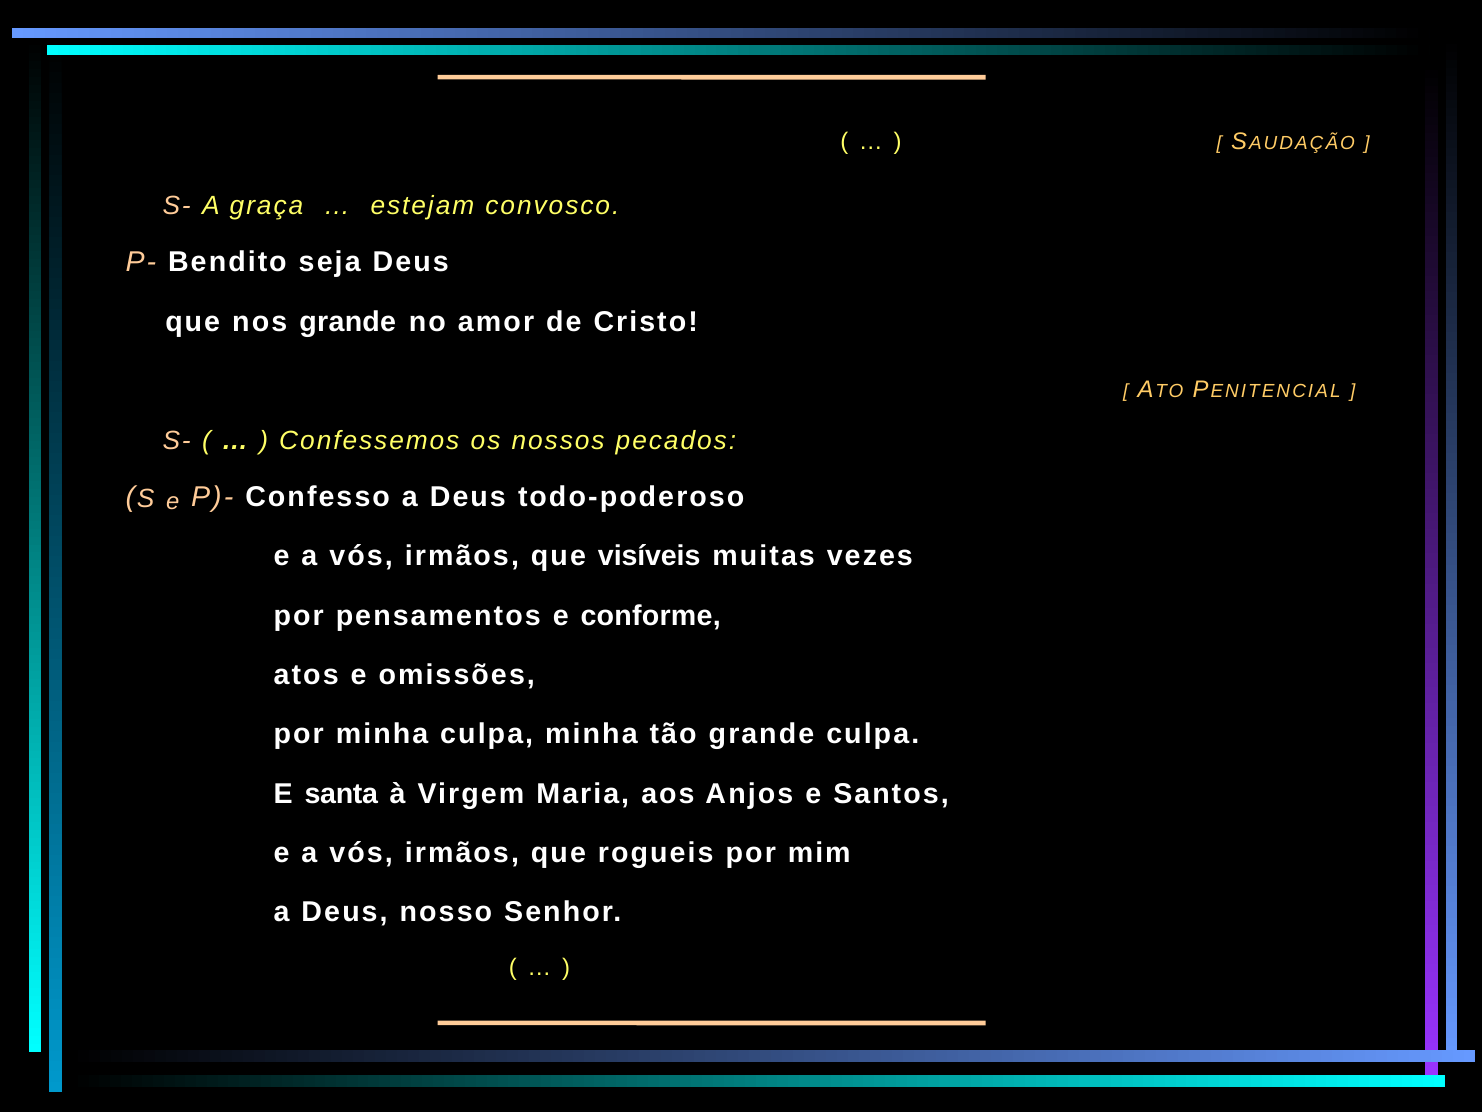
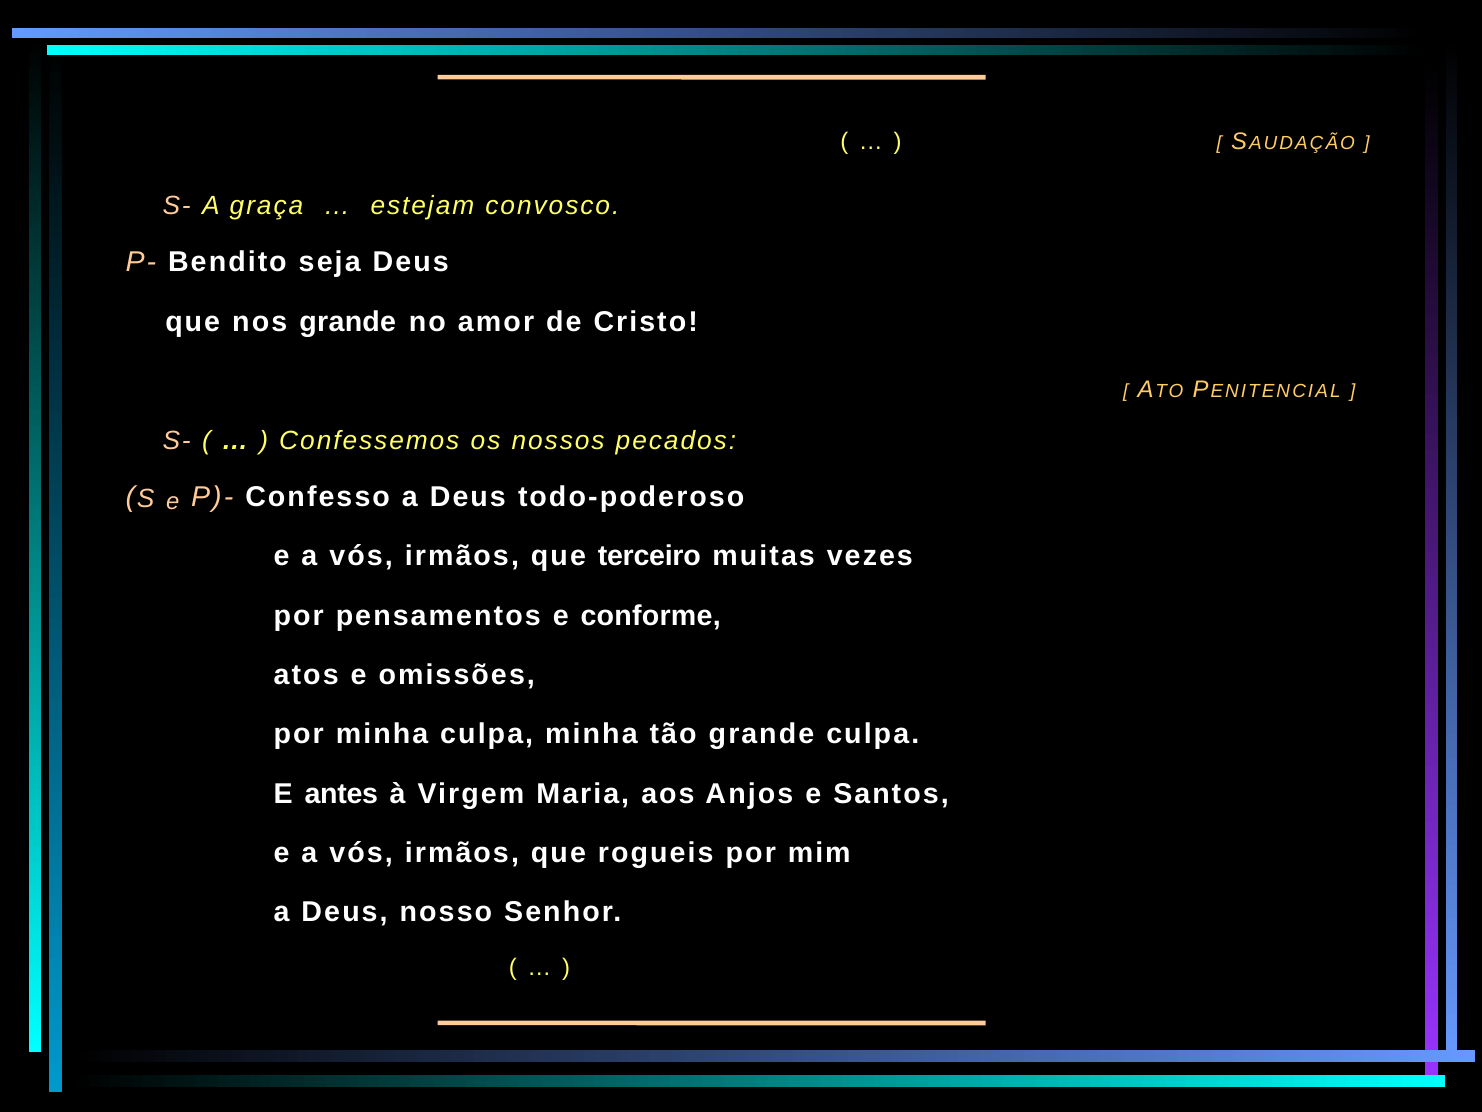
visíveis: visíveis -> terceiro
santa: santa -> antes
